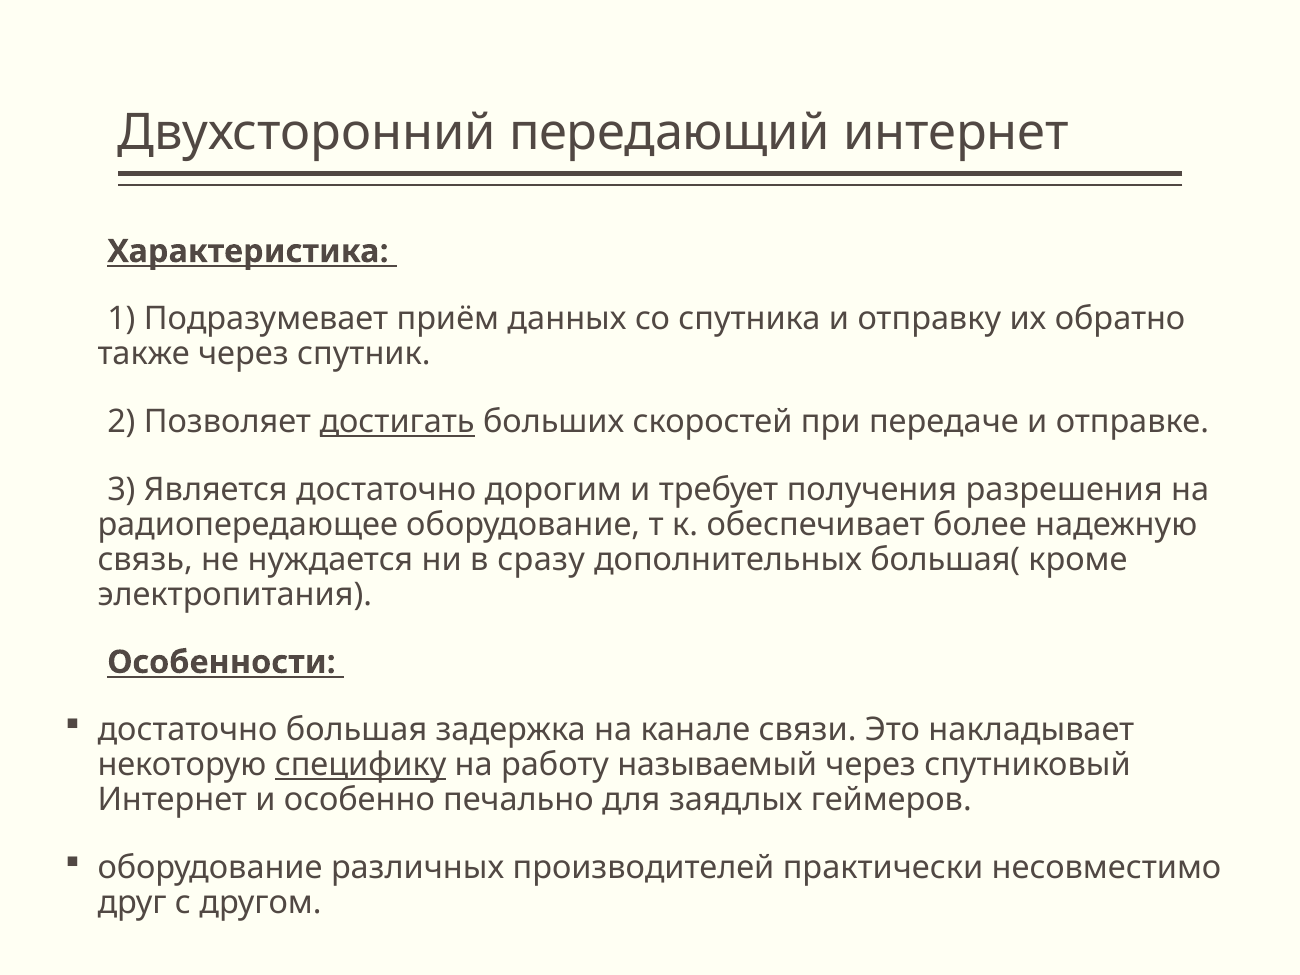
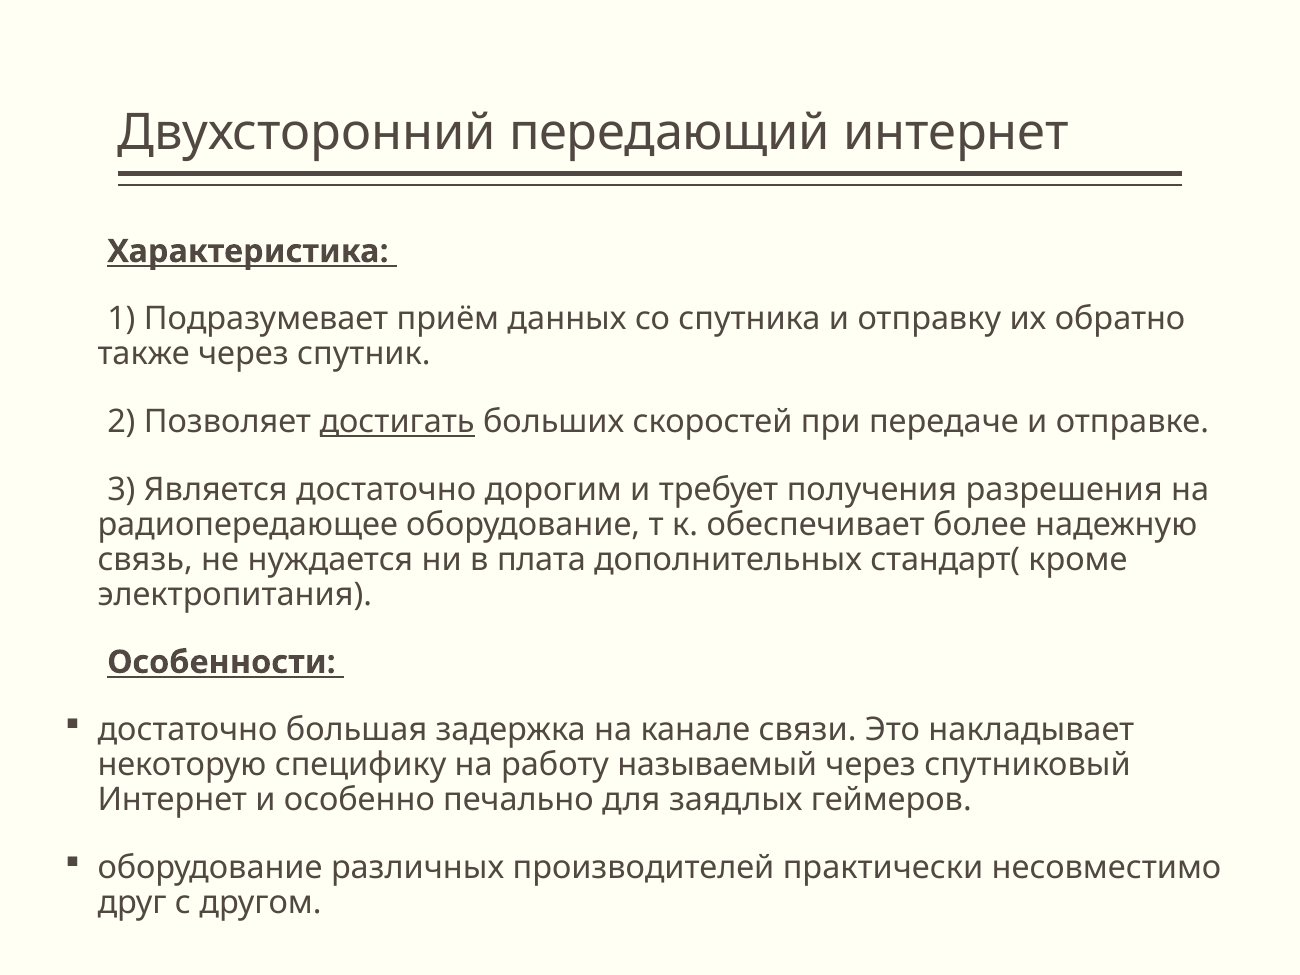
сразу: сразу -> плата
большая(: большая( -> стандарт(
специфику underline: present -> none
